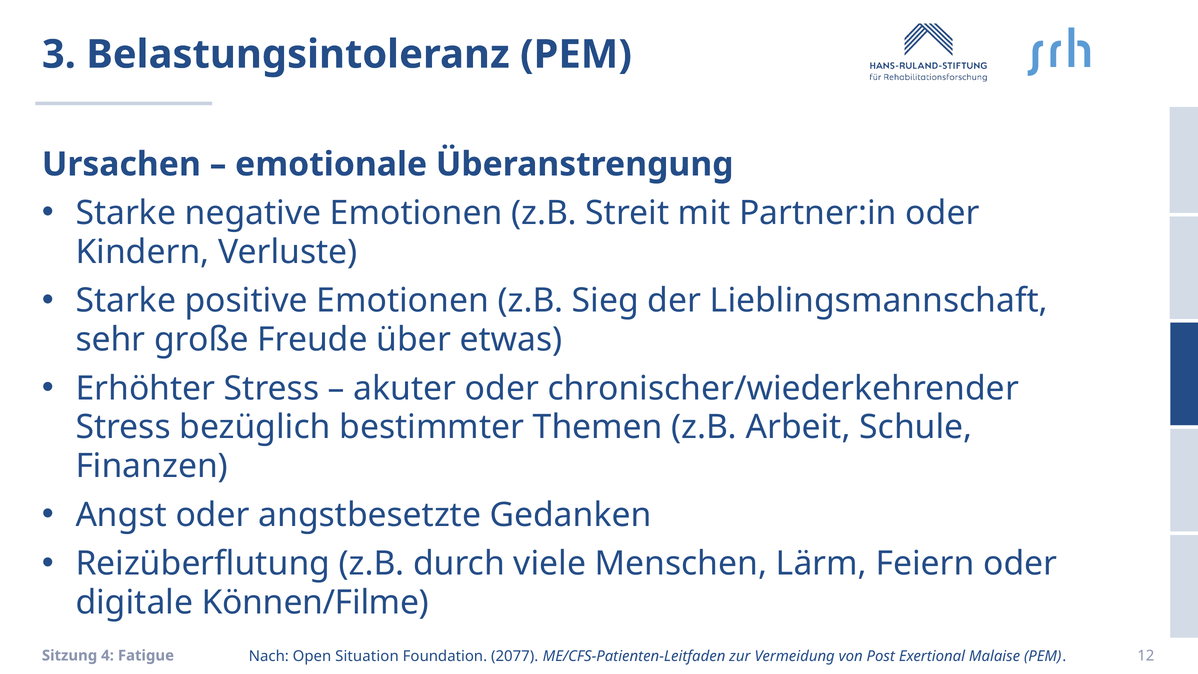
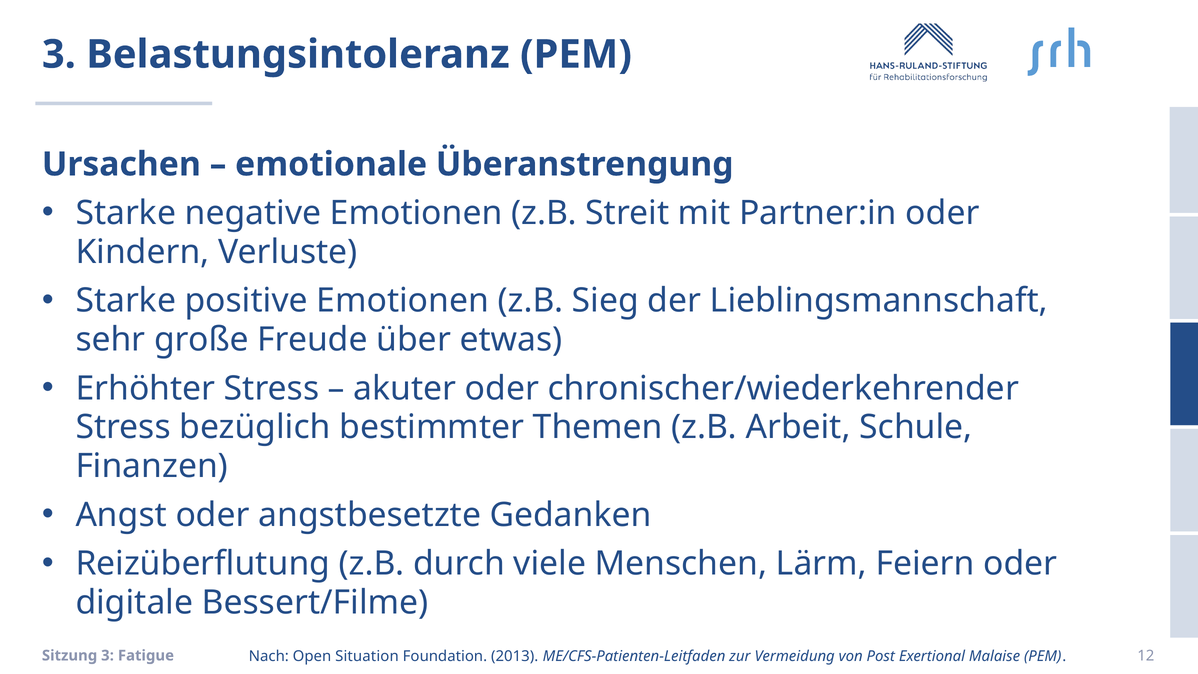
Können/Filme: Können/Filme -> Bessert/Filme
2077: 2077 -> 2013
Sitzung 4: 4 -> 3
